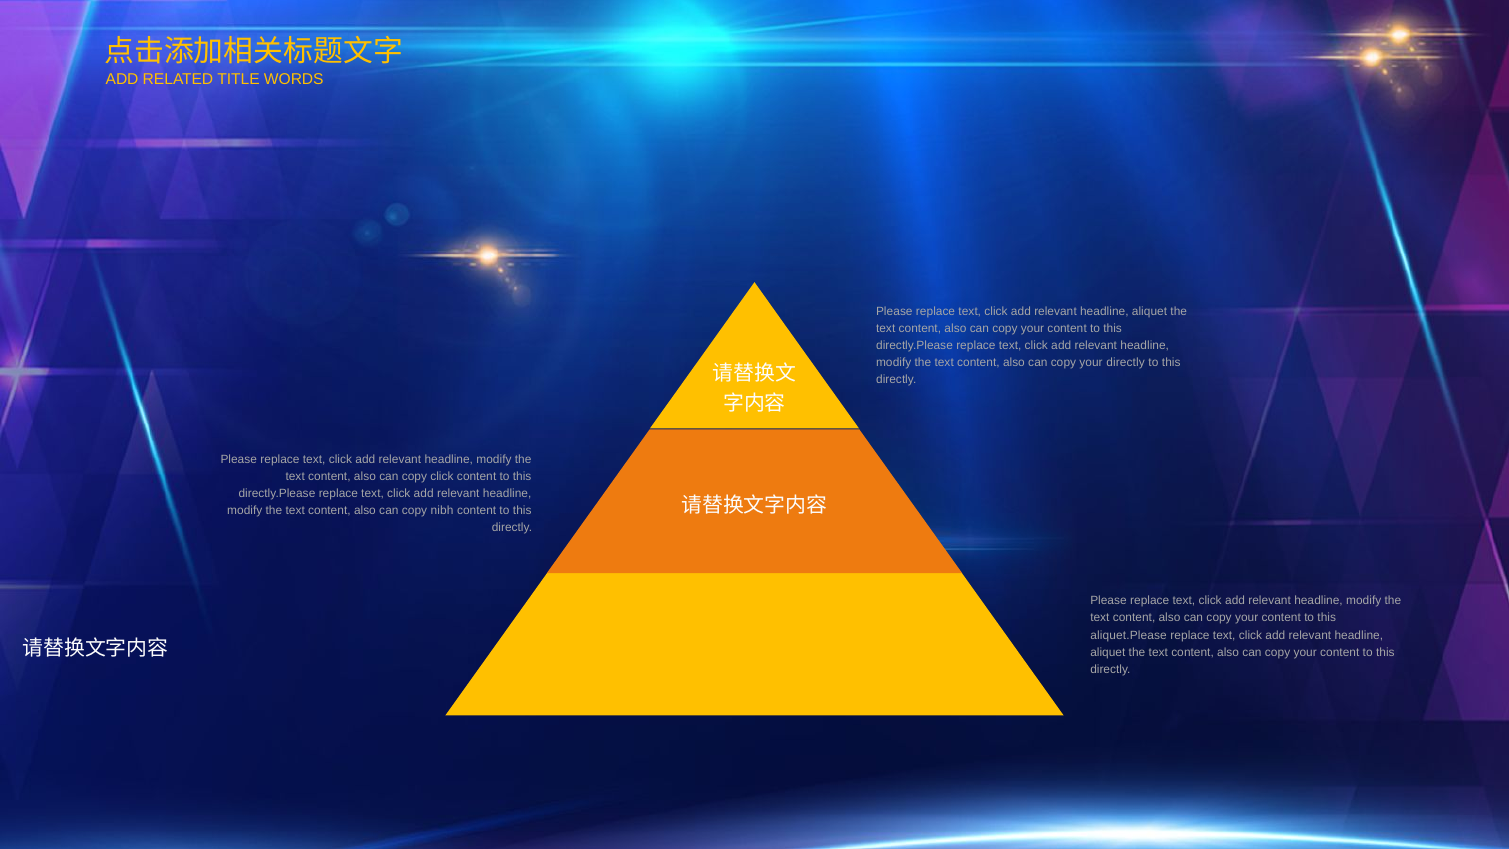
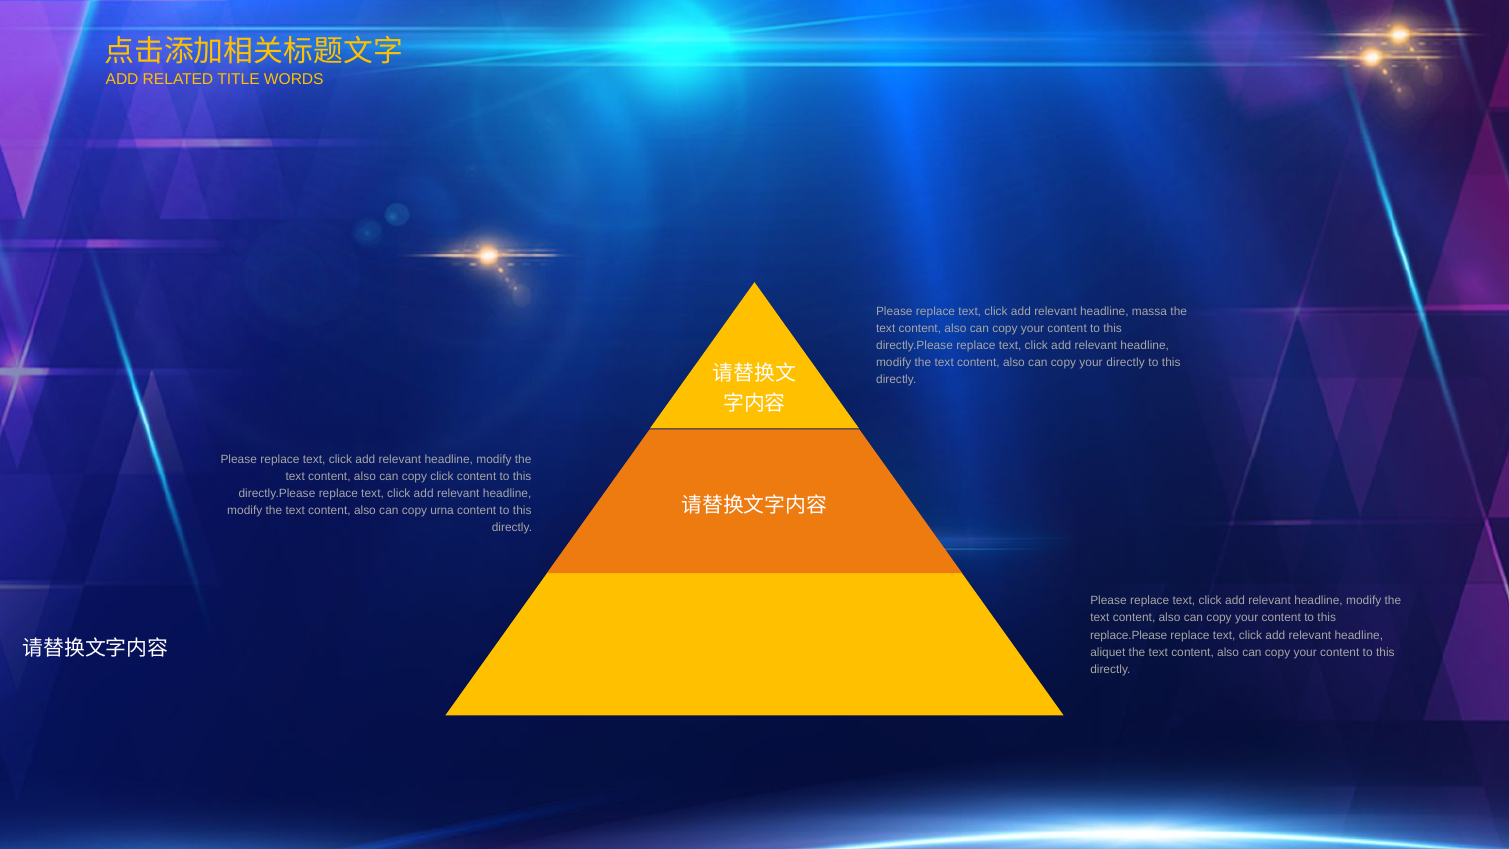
aliquet at (1149, 311): aliquet -> massa
nibh: nibh -> urna
aliquet.Please: aliquet.Please -> replace.Please
